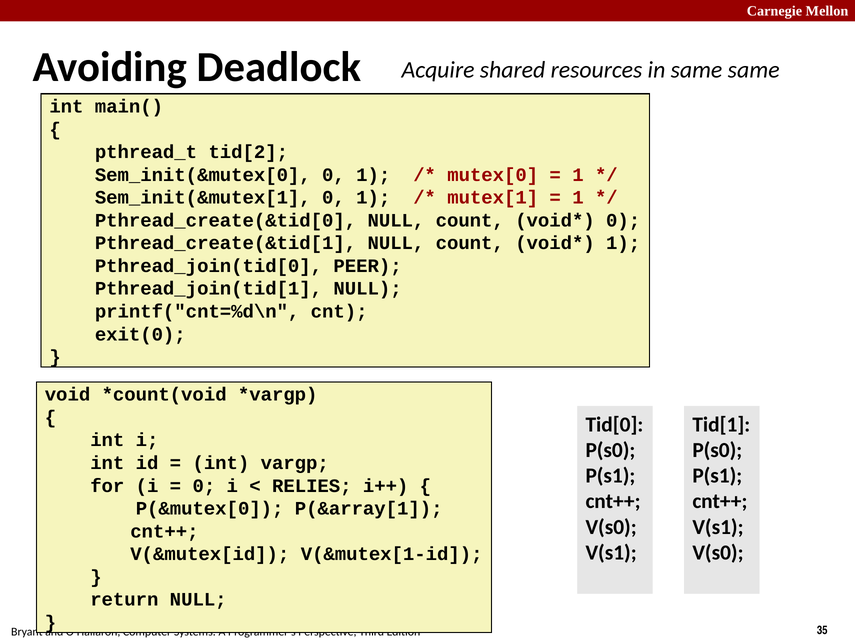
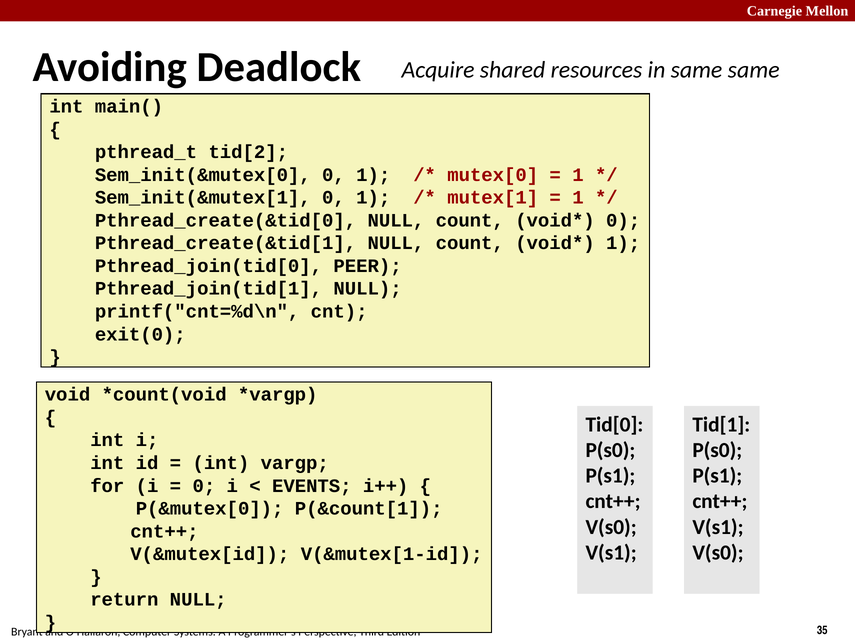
RELIES: RELIES -> EVENTS
P(&array[1: P(&array[1 -> P(&count[1
